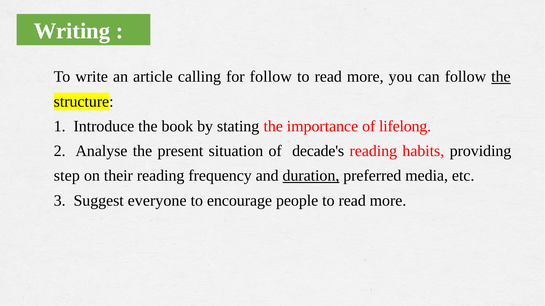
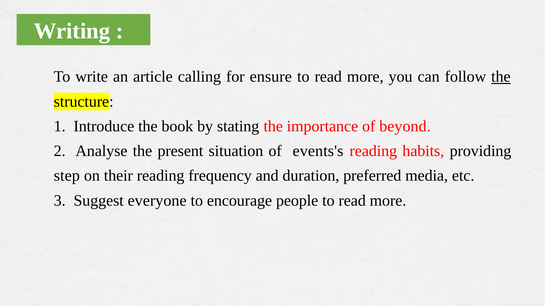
for follow: follow -> ensure
lifelong: lifelong -> beyond
decade's: decade's -> events's
duration underline: present -> none
